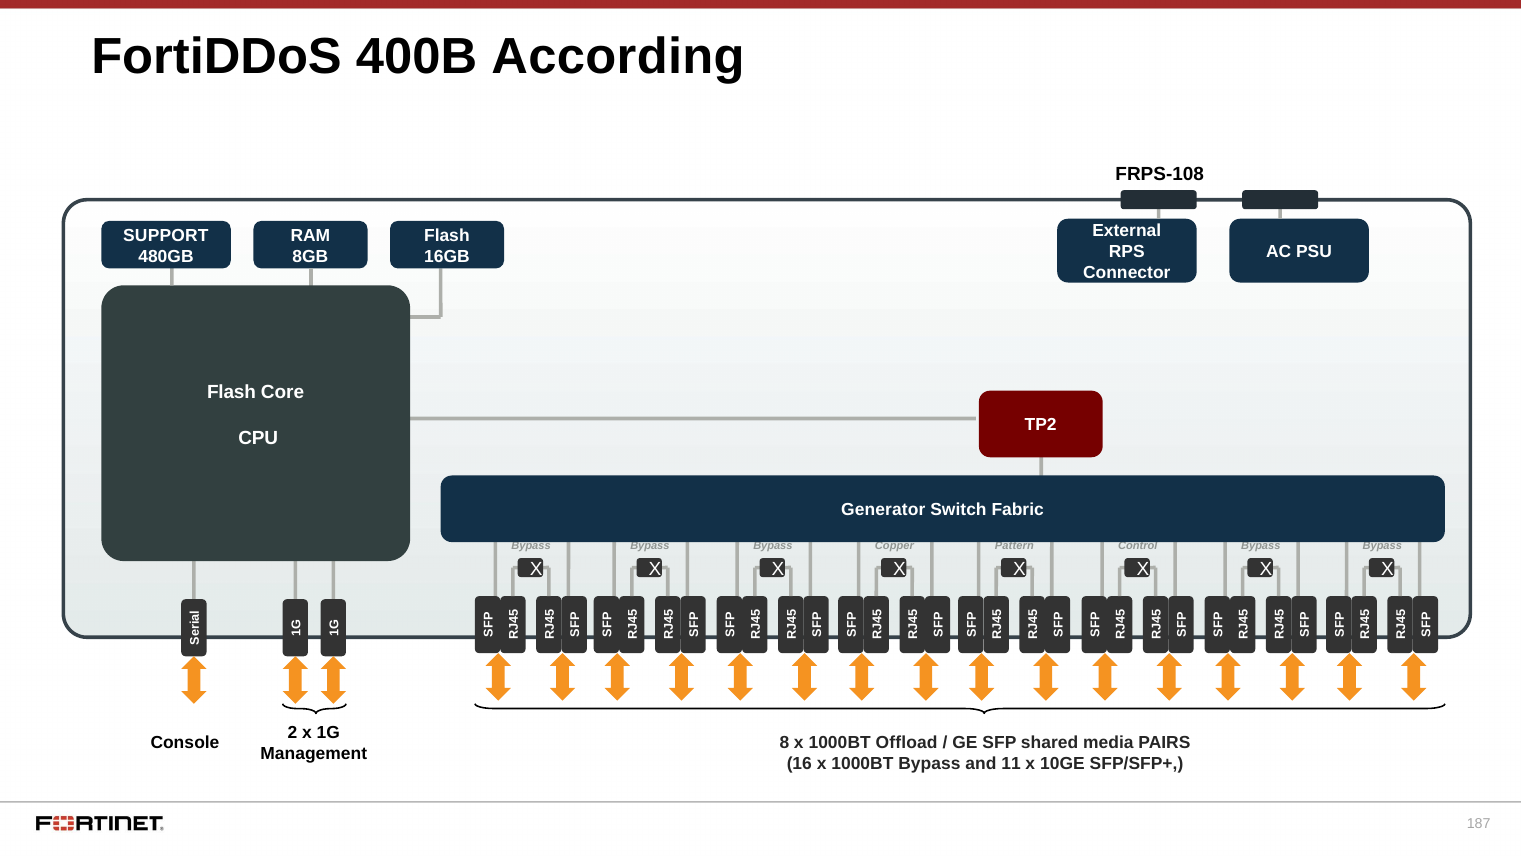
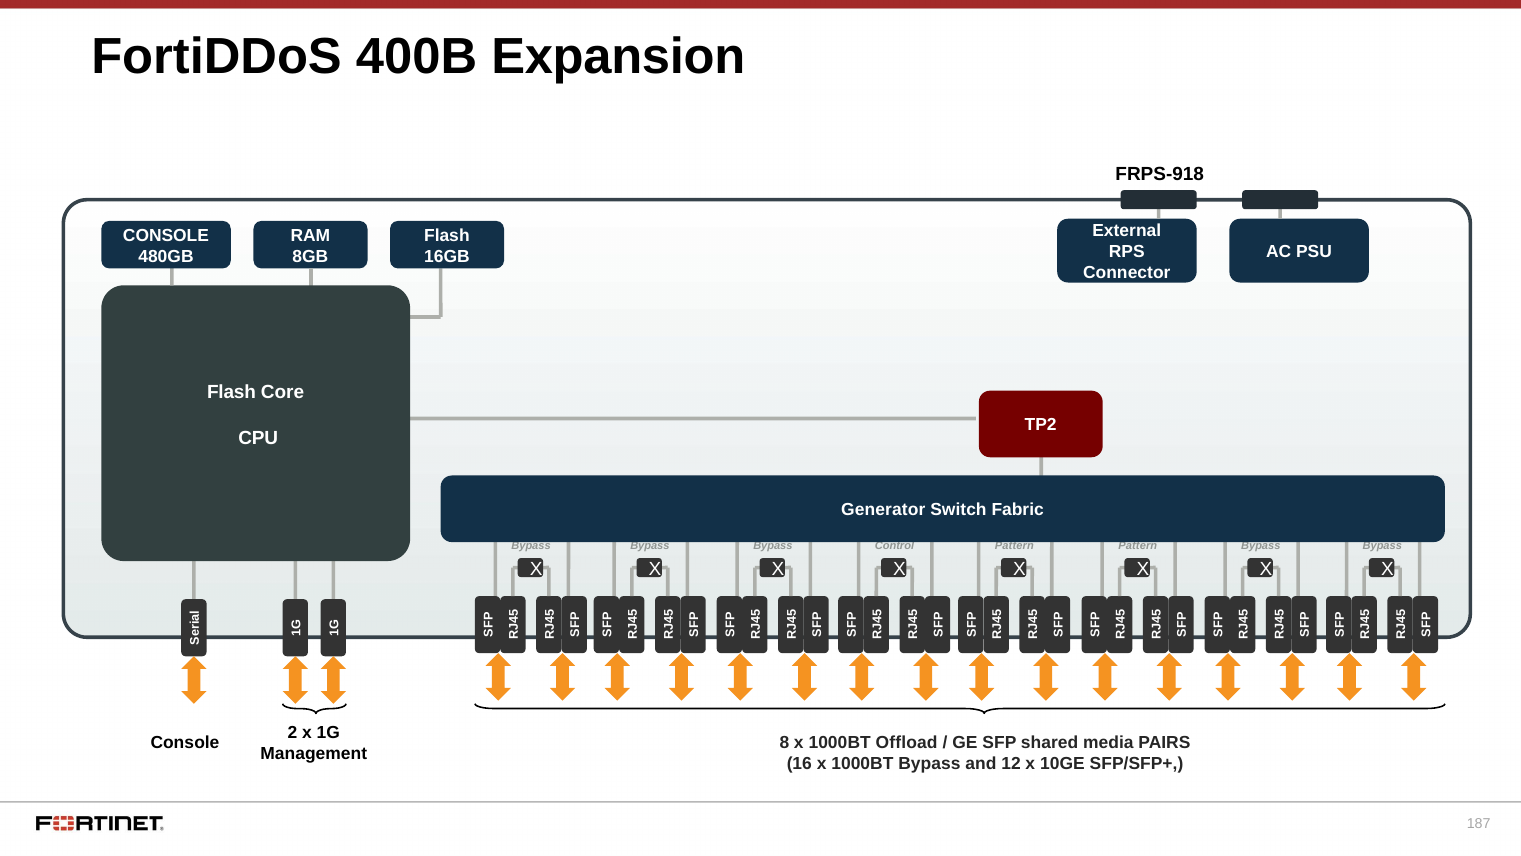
According: According -> Expansion
FRPS-108: FRPS-108 -> FRPS-918
SUPPORT at (166, 235): SUPPORT -> CONSOLE
Copper: Copper -> Control
Control at (1138, 546): Control -> Pattern
11: 11 -> 12
